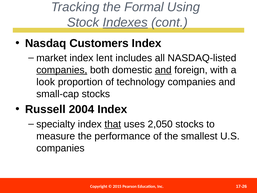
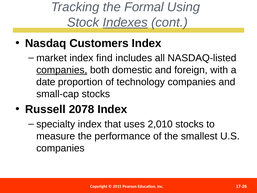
lent: lent -> find
and at (163, 70) underline: present -> none
look: look -> date
2004: 2004 -> 2078
that underline: present -> none
2,050: 2,050 -> 2,010
